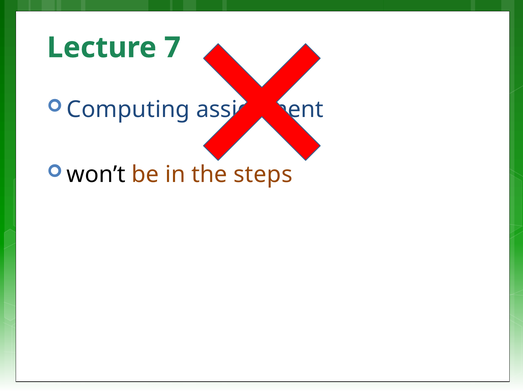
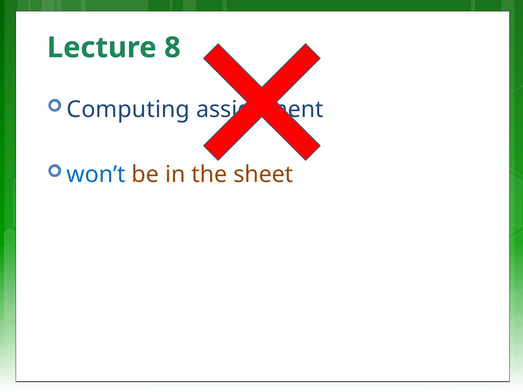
7: 7 -> 8
won’t colour: black -> blue
steps: steps -> sheet
